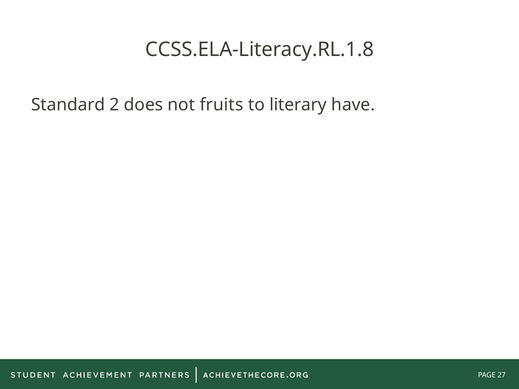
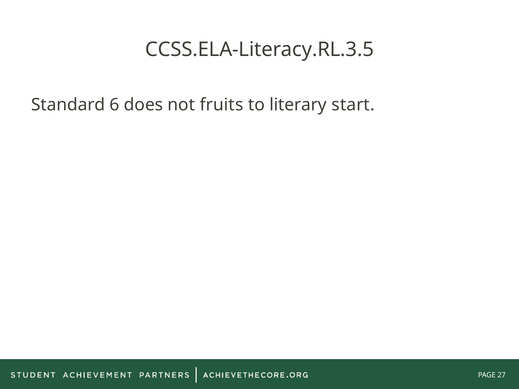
CCSS.ELA-Literacy.RL.1.8: CCSS.ELA-Literacy.RL.1.8 -> CCSS.ELA-Literacy.RL.3.5
2: 2 -> 6
have: have -> start
